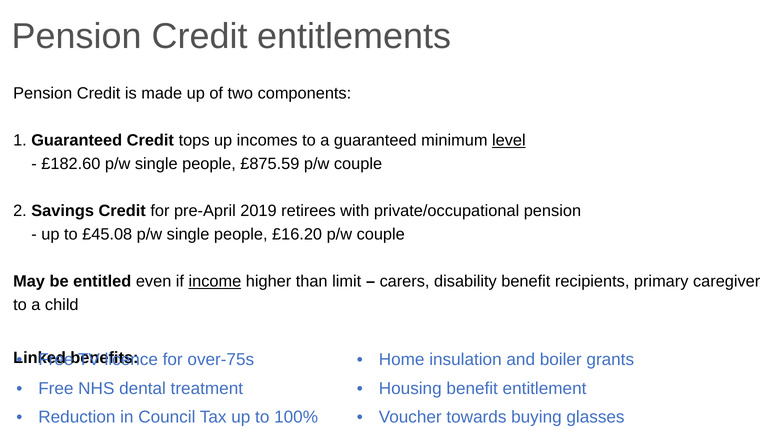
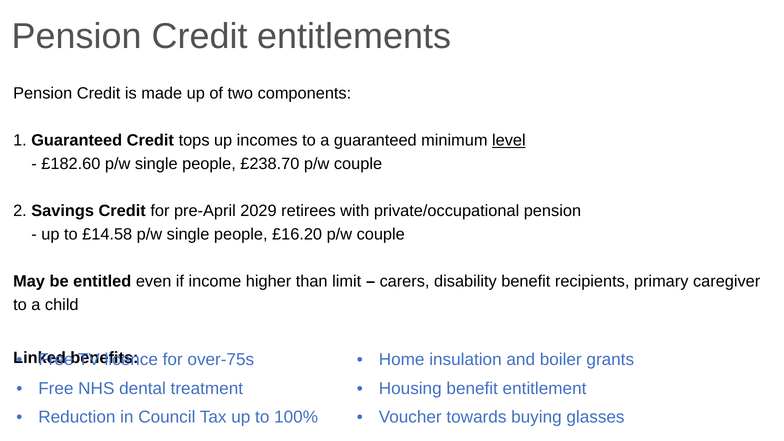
£875.59: £875.59 -> £238.70
2019: 2019 -> 2029
£45.08: £45.08 -> £14.58
income underline: present -> none
